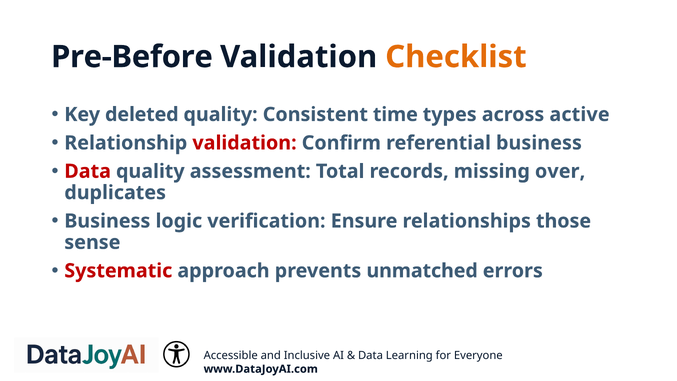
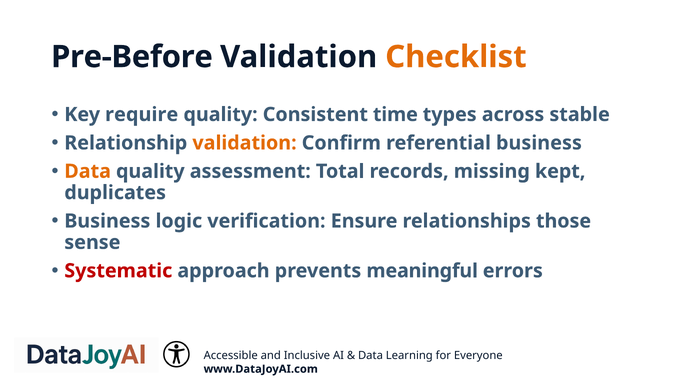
deleted: deleted -> require
active: active -> stable
validation at (245, 143) colour: red -> orange
Data at (88, 171) colour: red -> orange
over: over -> kept
unmatched: unmatched -> meaningful
